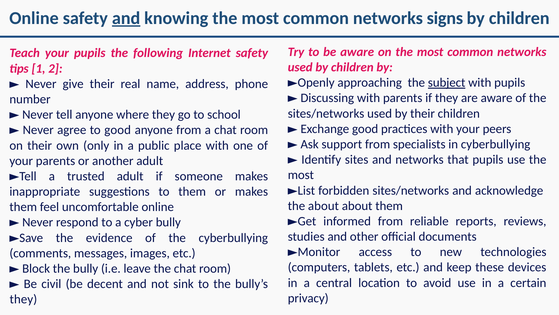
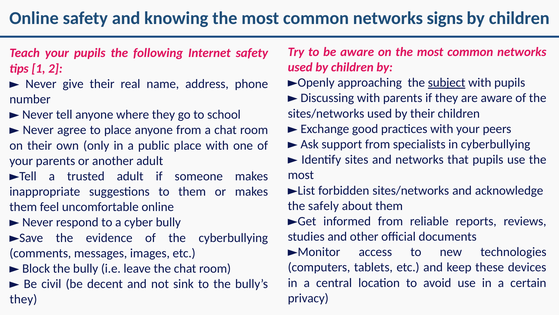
and at (126, 18) underline: present -> none
to good: good -> place
the about: about -> safely
